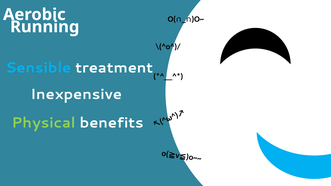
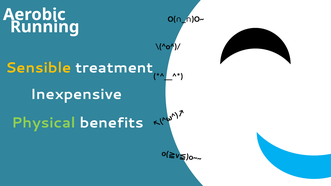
Sensible colour: light blue -> yellow
